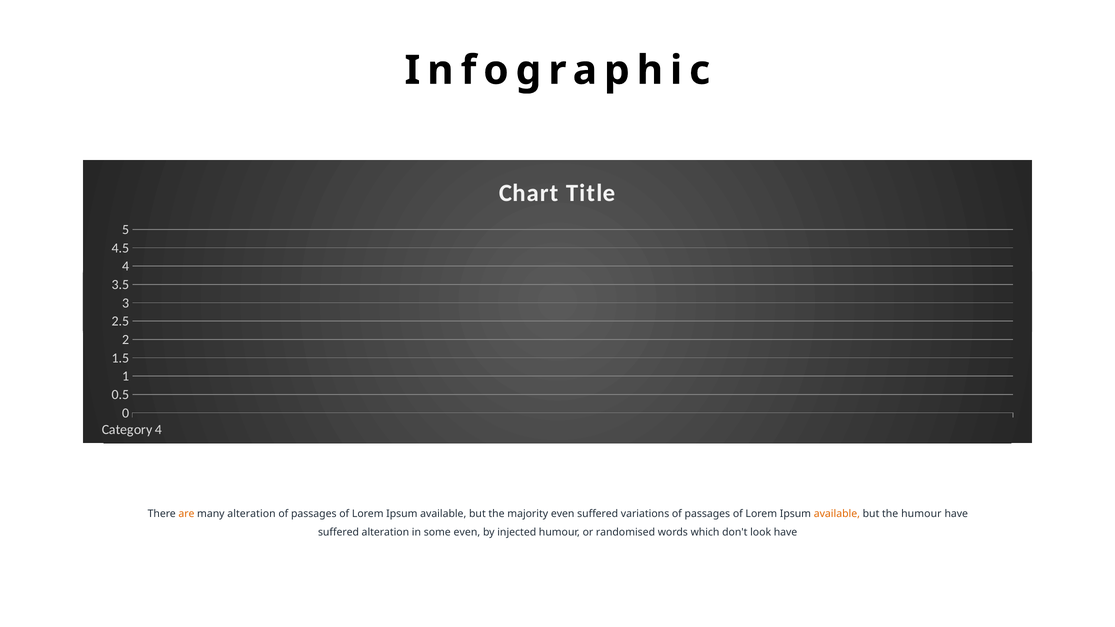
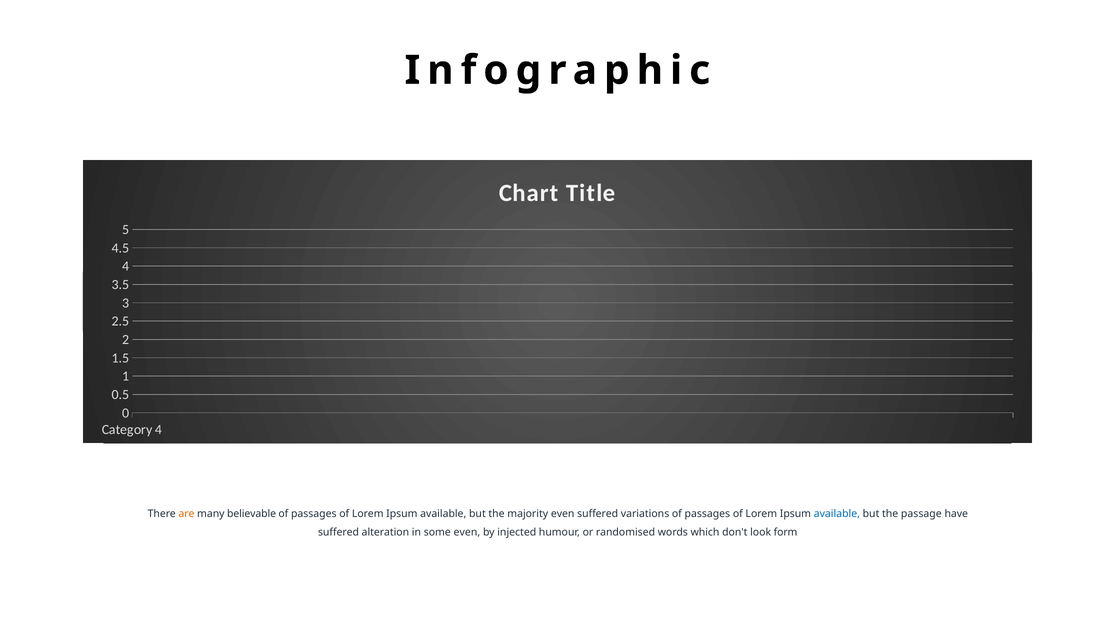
many alteration: alteration -> believable
available at (837, 514) colour: orange -> blue
the humour: humour -> passage
look have: have -> form
